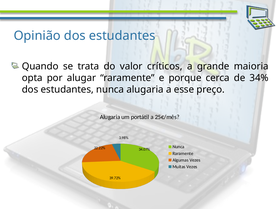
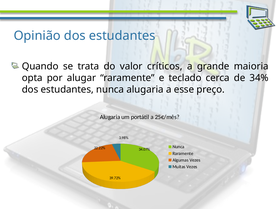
porque: porque -> teclado
